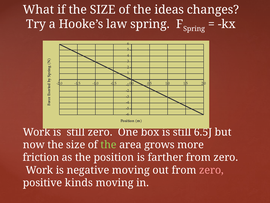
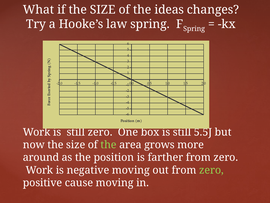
6.5J: 6.5J -> 5.5J
friction: friction -> around
zero at (211, 170) colour: pink -> light green
kinds: kinds -> cause
